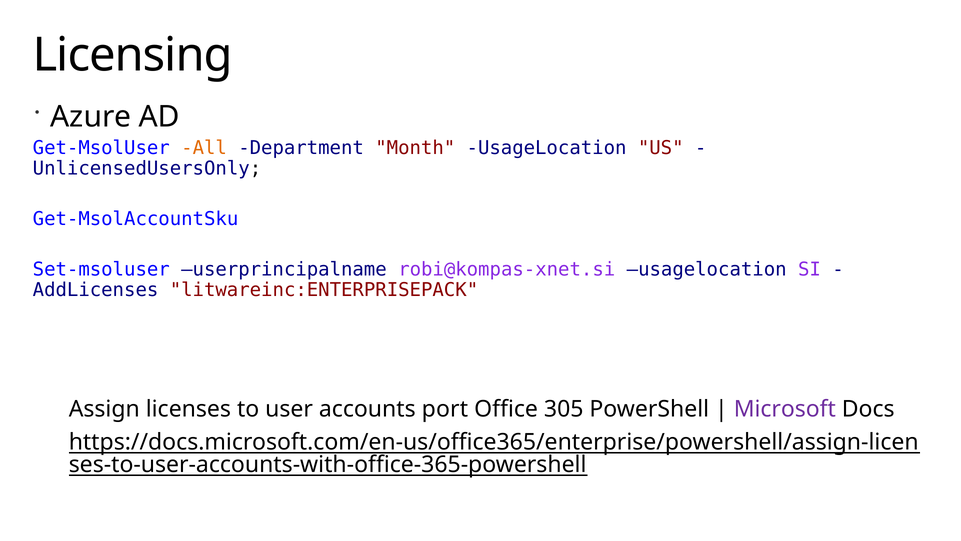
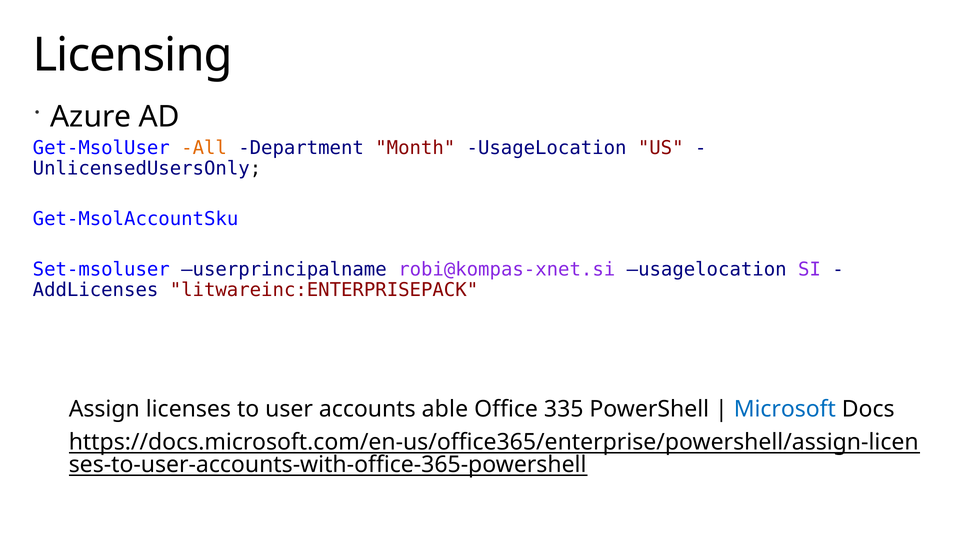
port: port -> able
305: 305 -> 335
Microsoft colour: purple -> blue
